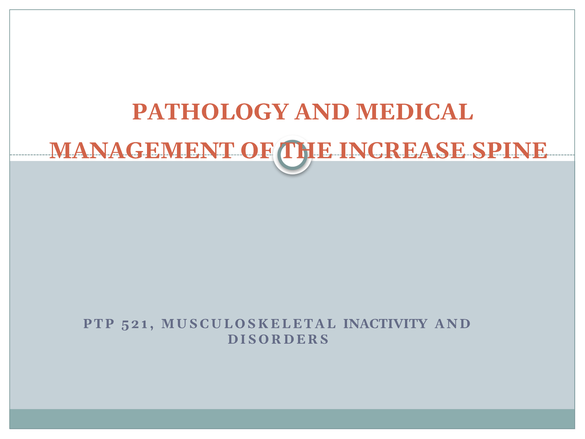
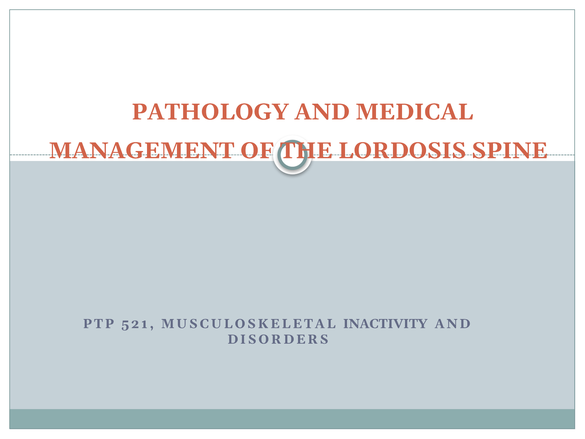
INCREASE: INCREASE -> LORDOSIS
